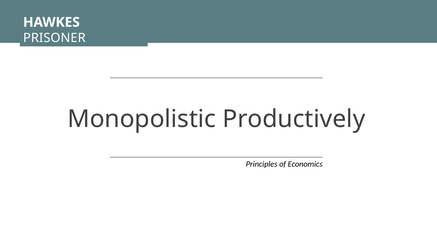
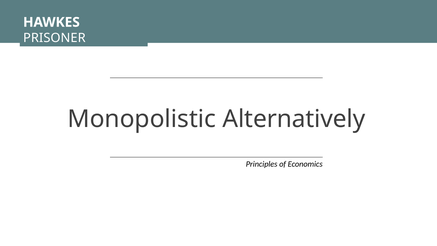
Productively: Productively -> Alternatively
